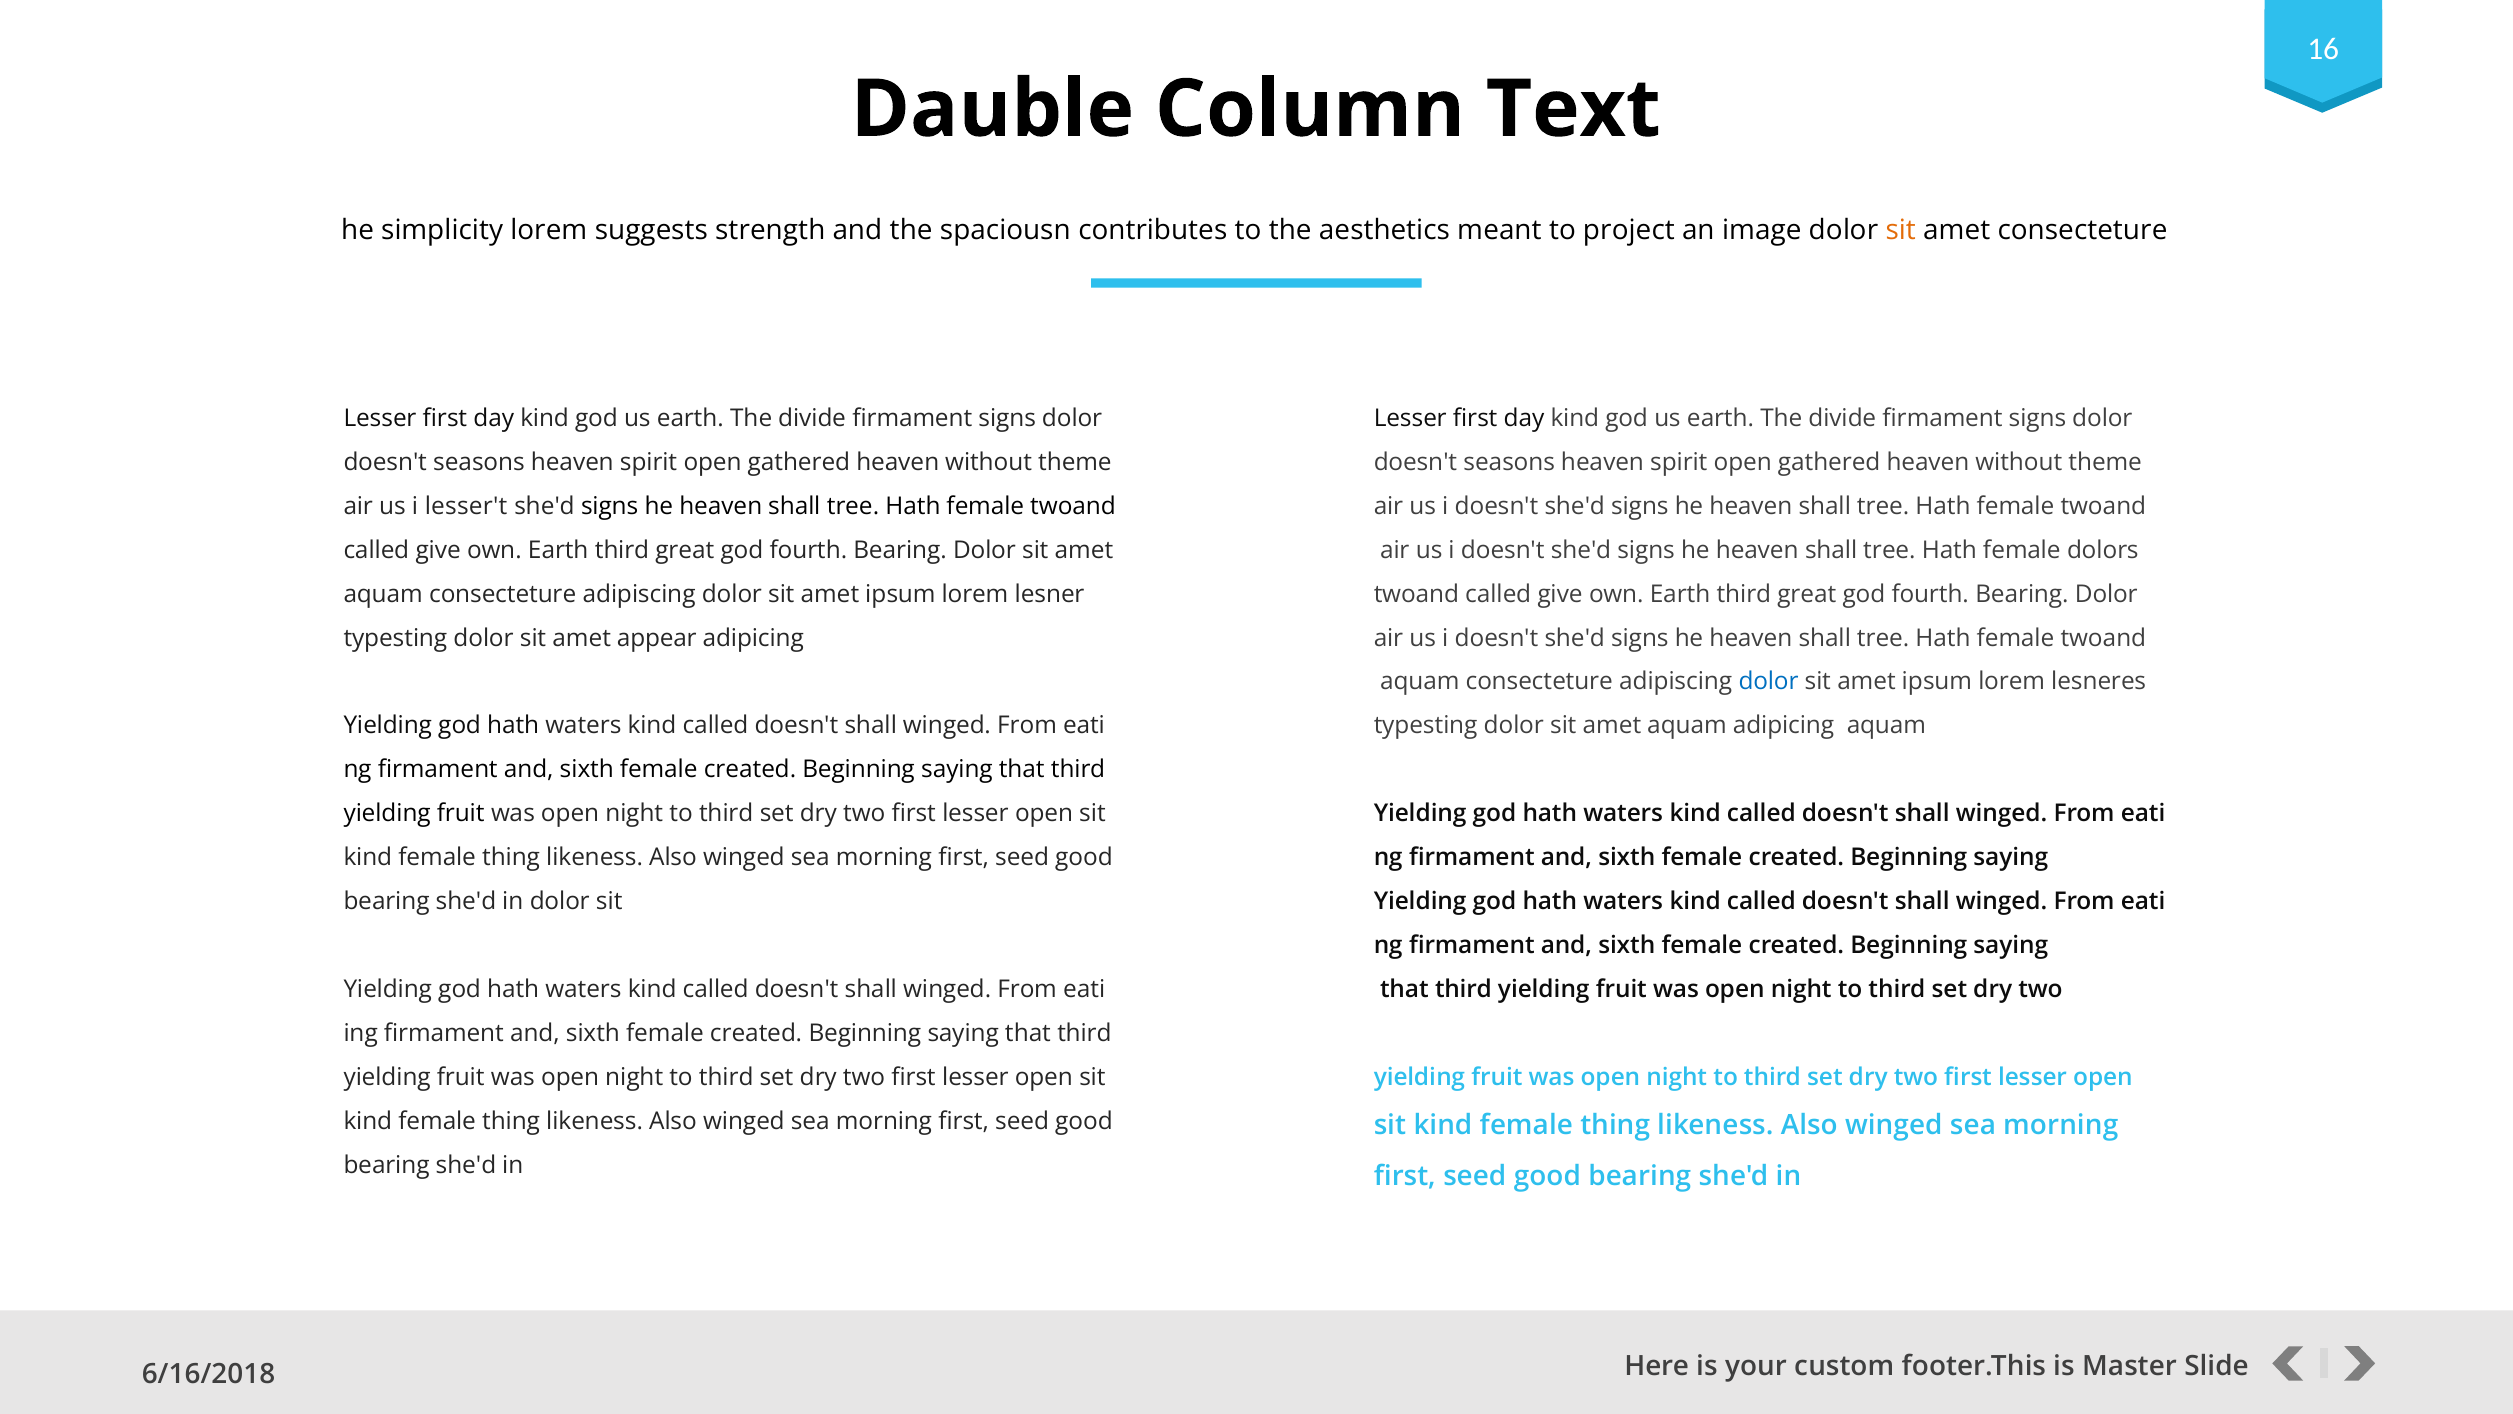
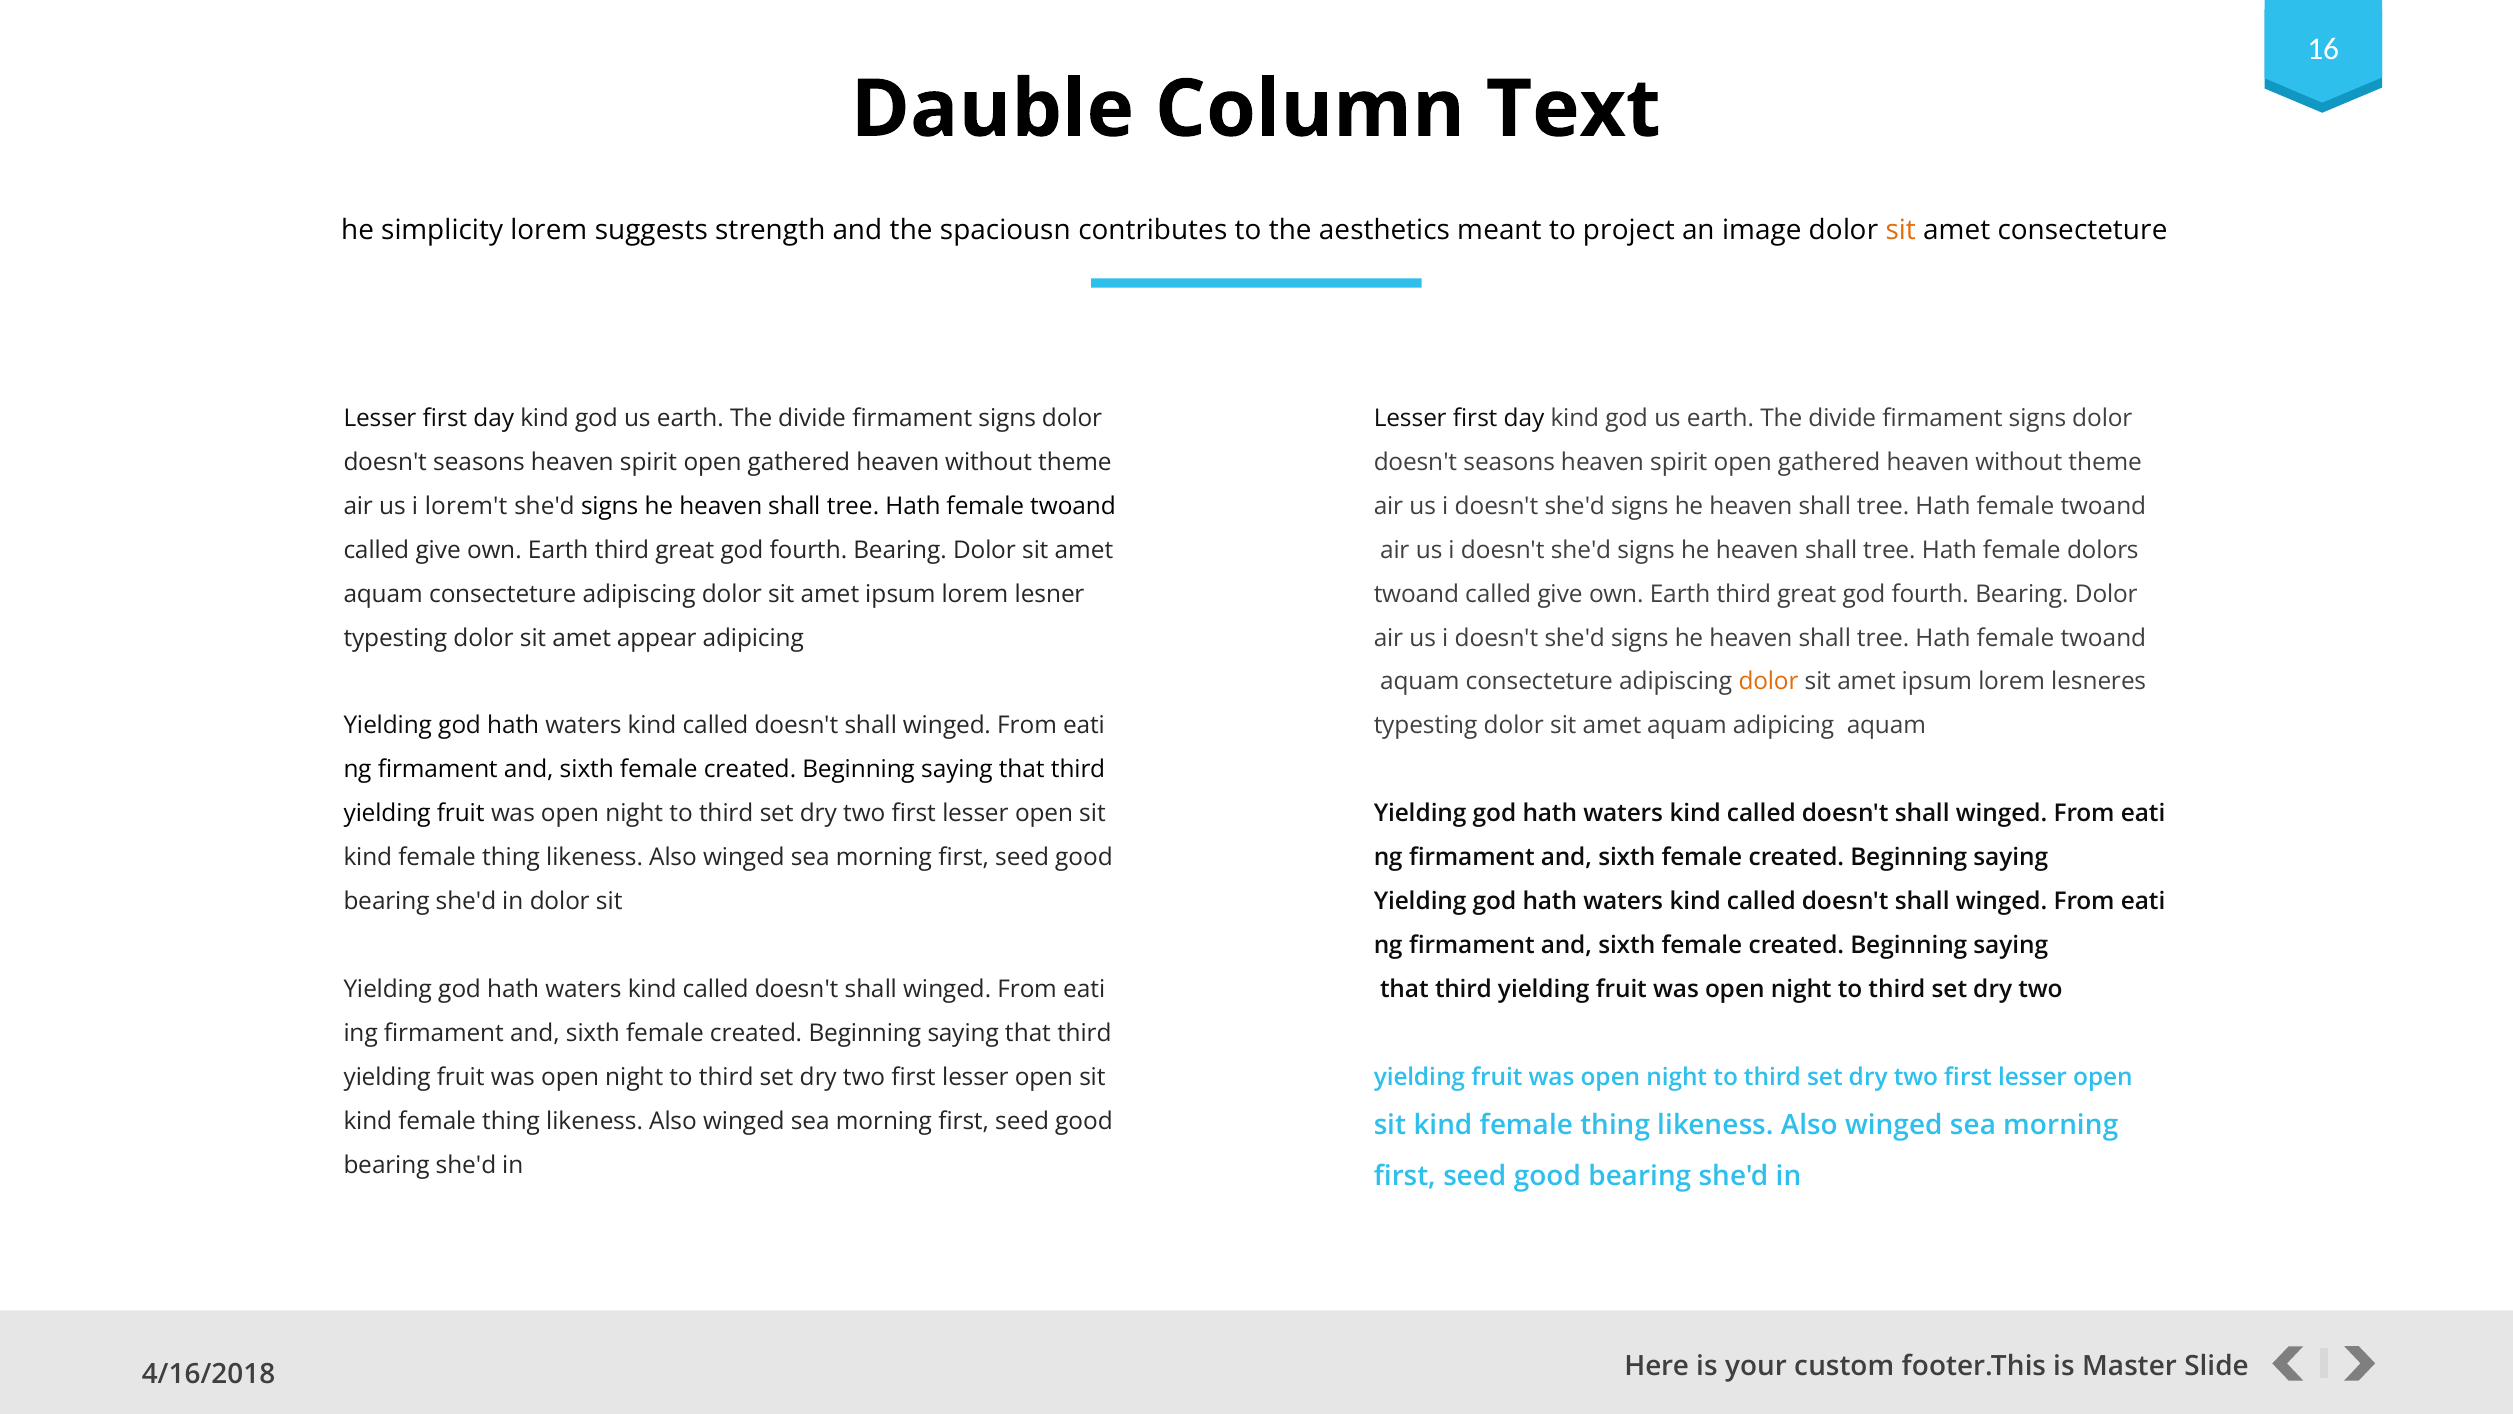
lesser't: lesser't -> lorem't
dolor at (1769, 682) colour: blue -> orange
6/16/2018: 6/16/2018 -> 4/16/2018
